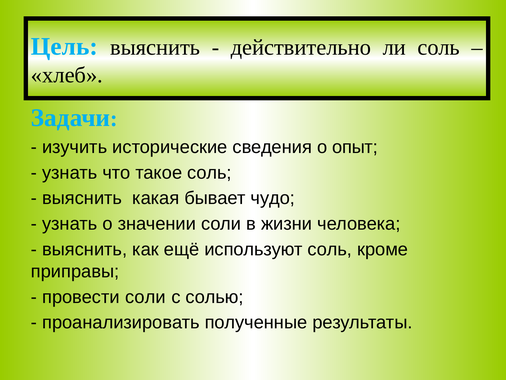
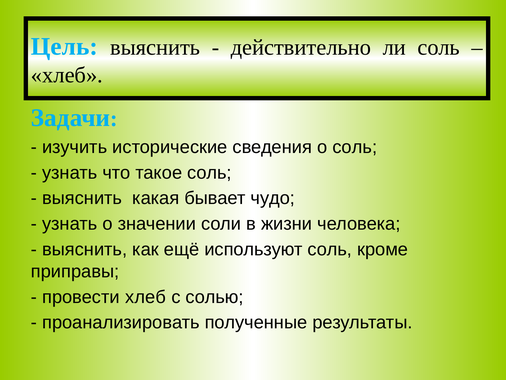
о опыт: опыт -> соль
провести соли: соли -> хлеб
